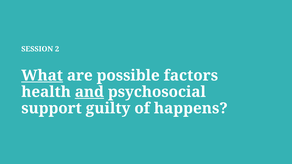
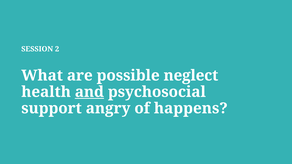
What underline: present -> none
factors: factors -> neglect
guilty: guilty -> angry
